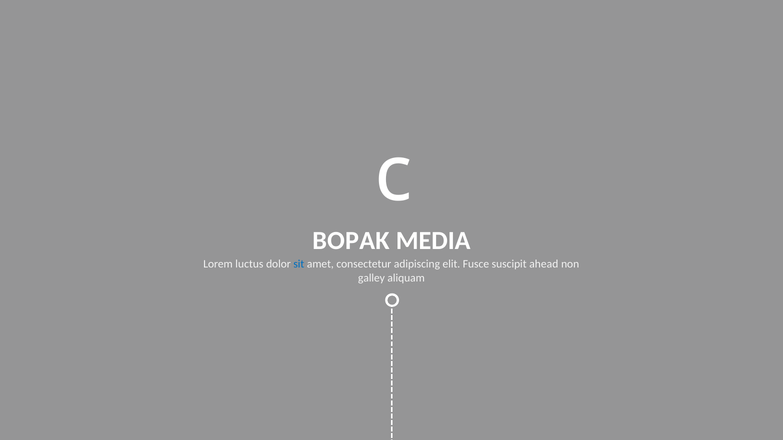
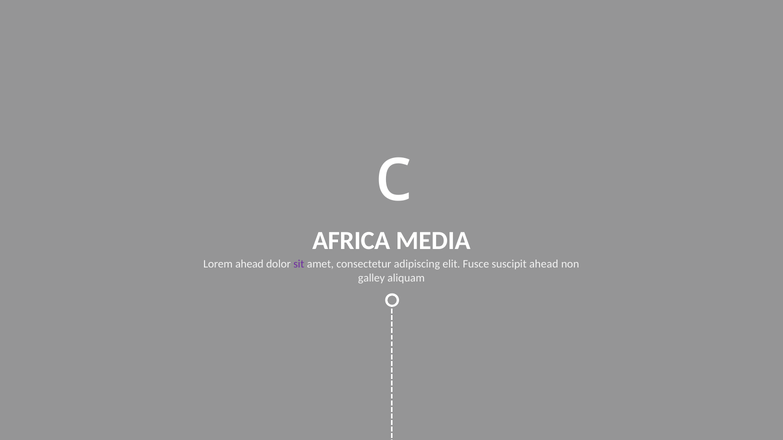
BOPAK: BOPAK -> AFRICA
Lorem luctus: luctus -> ahead
sit colour: blue -> purple
